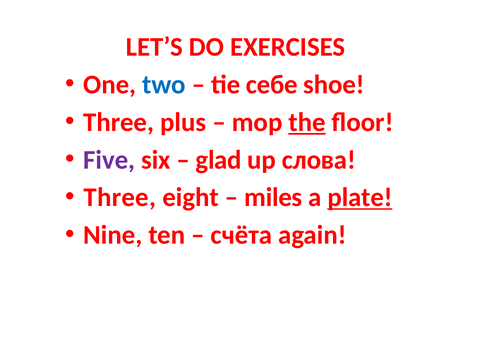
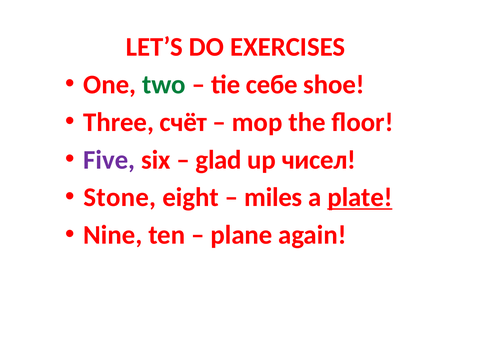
two colour: blue -> green
plus: plus -> счёт
the underline: present -> none
слова: слова -> чисел
Three at (120, 197): Three -> Stone
счёта: счёта -> plane
